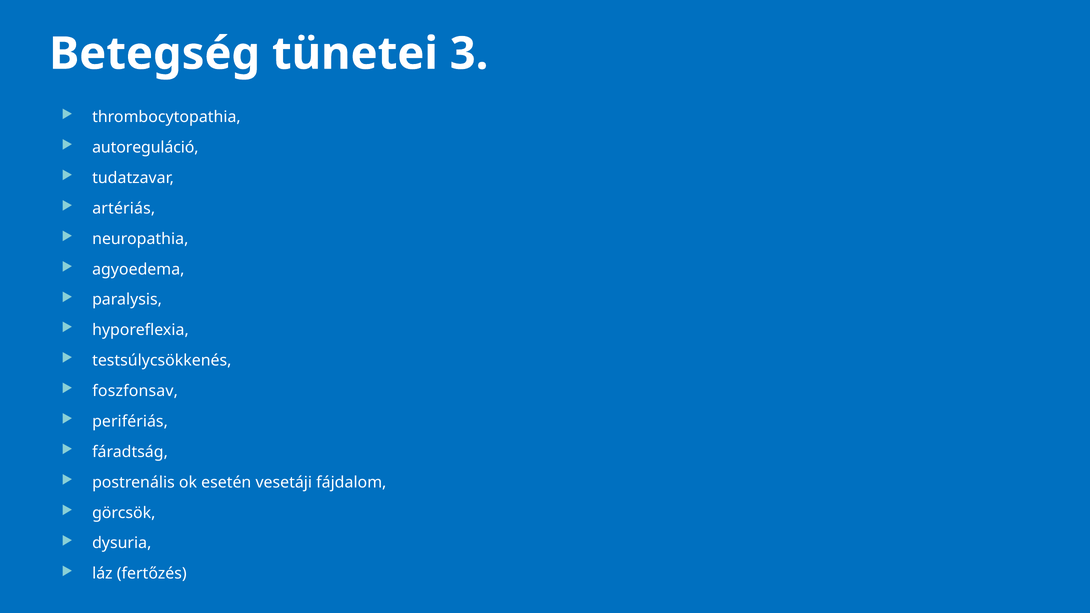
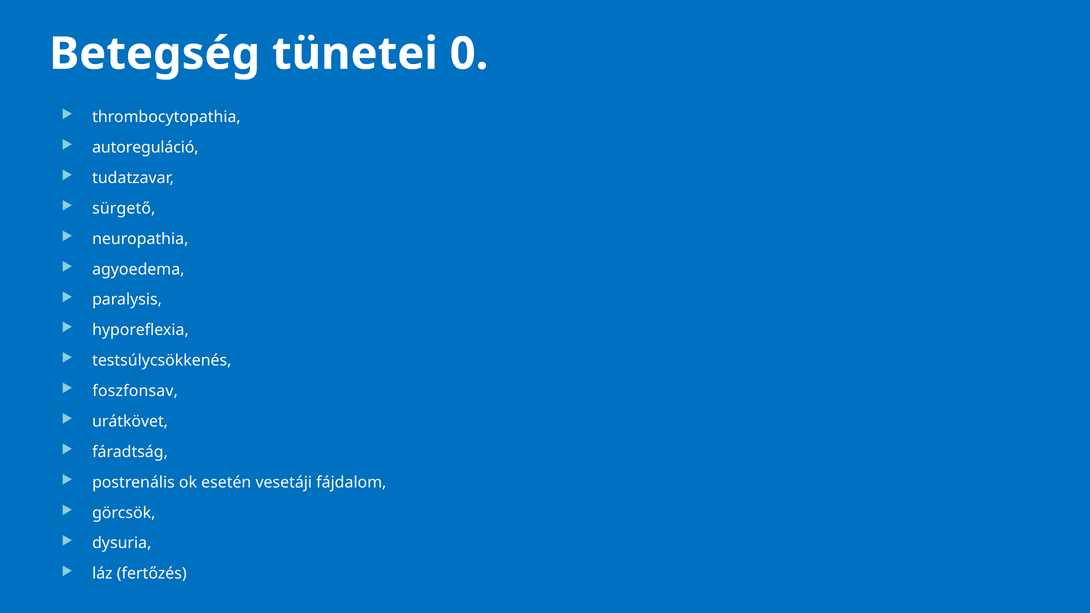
3: 3 -> 0
artériás: artériás -> sürgető
perifériás: perifériás -> urátkövet
